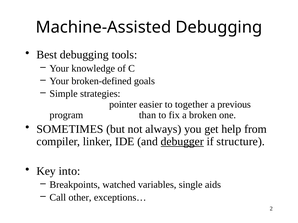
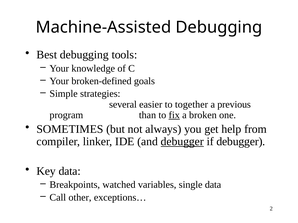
pointer: pointer -> several
fix underline: none -> present
if structure: structure -> debugger
Key into: into -> data
single aids: aids -> data
